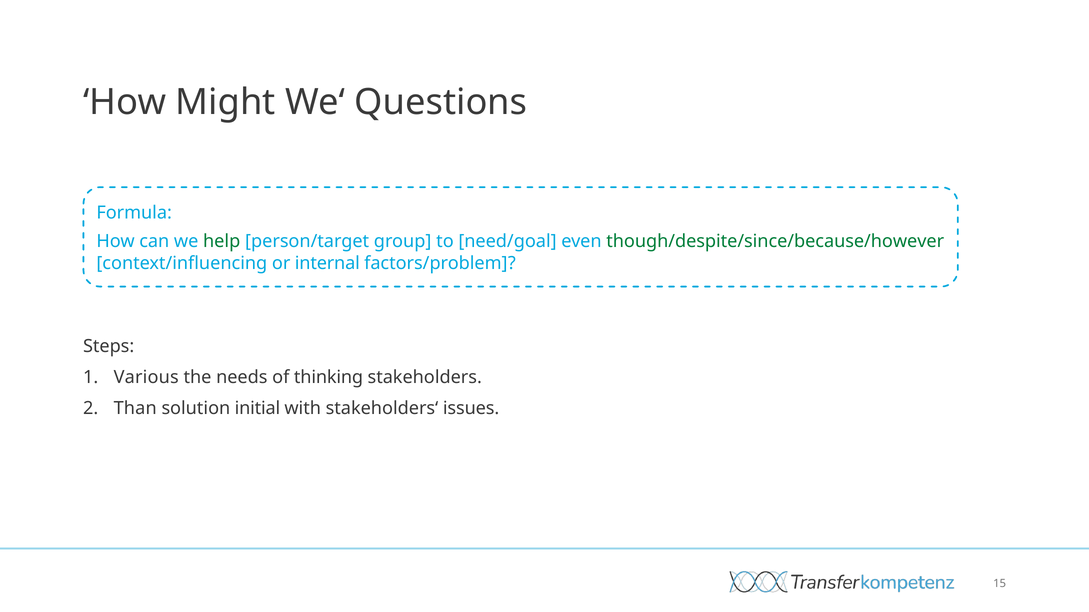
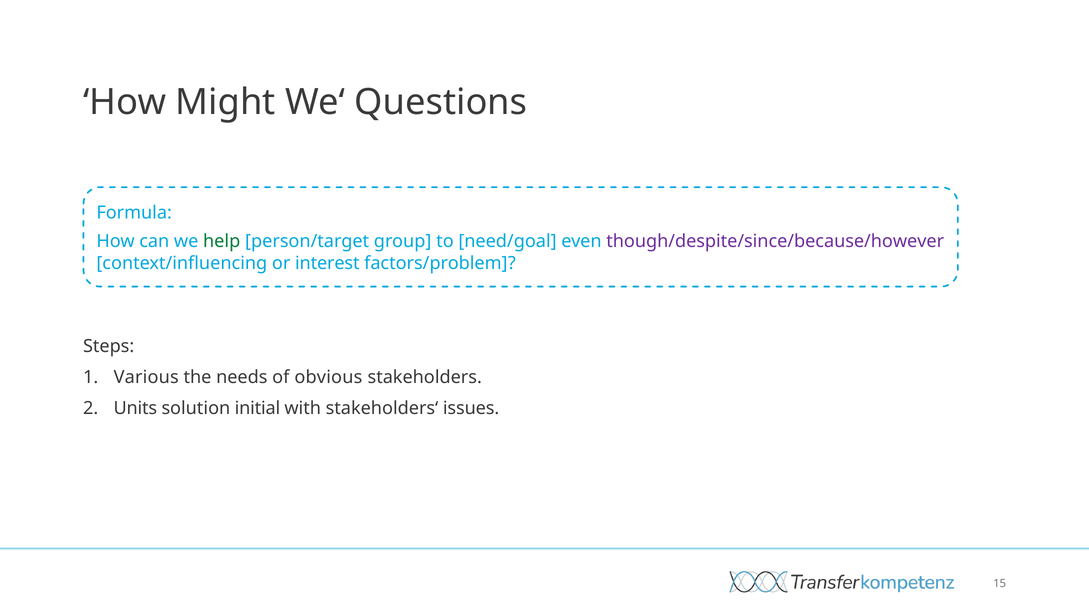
though/despite/since/because/however colour: green -> purple
internal: internal -> interest
thinking: thinking -> obvious
Than: Than -> Units
